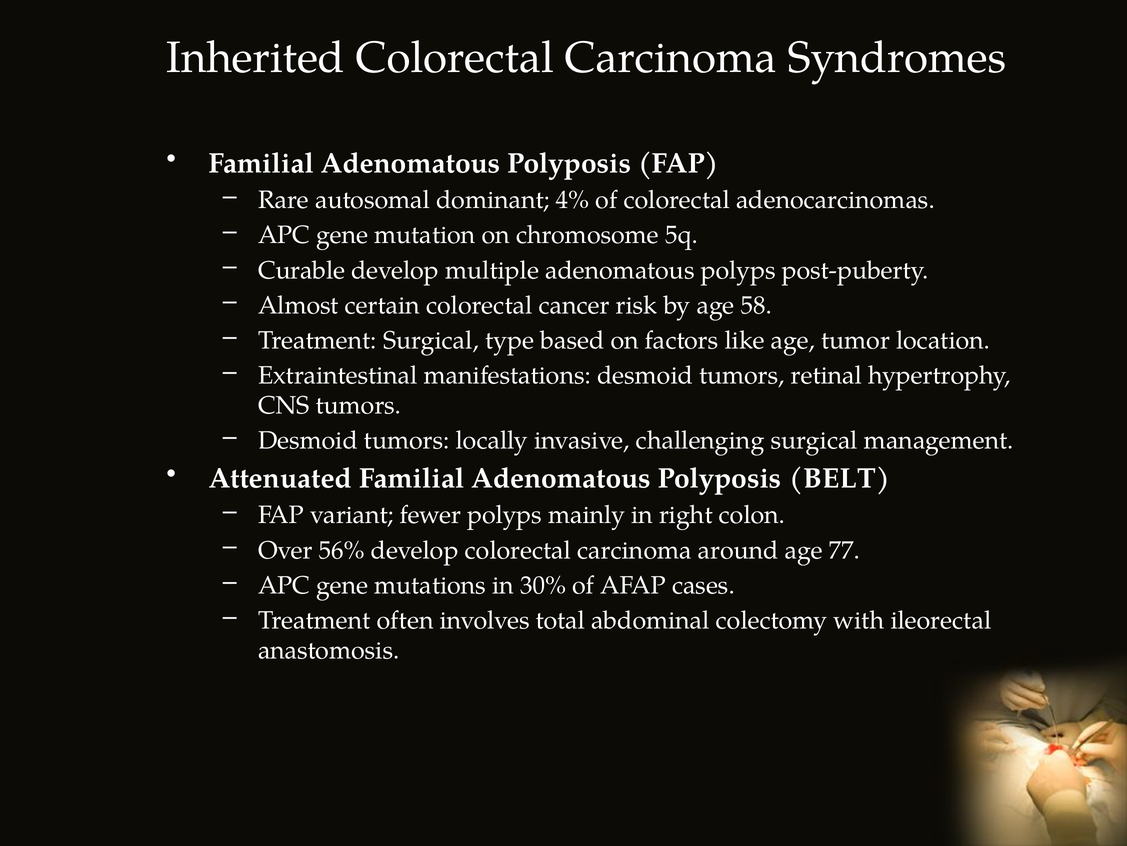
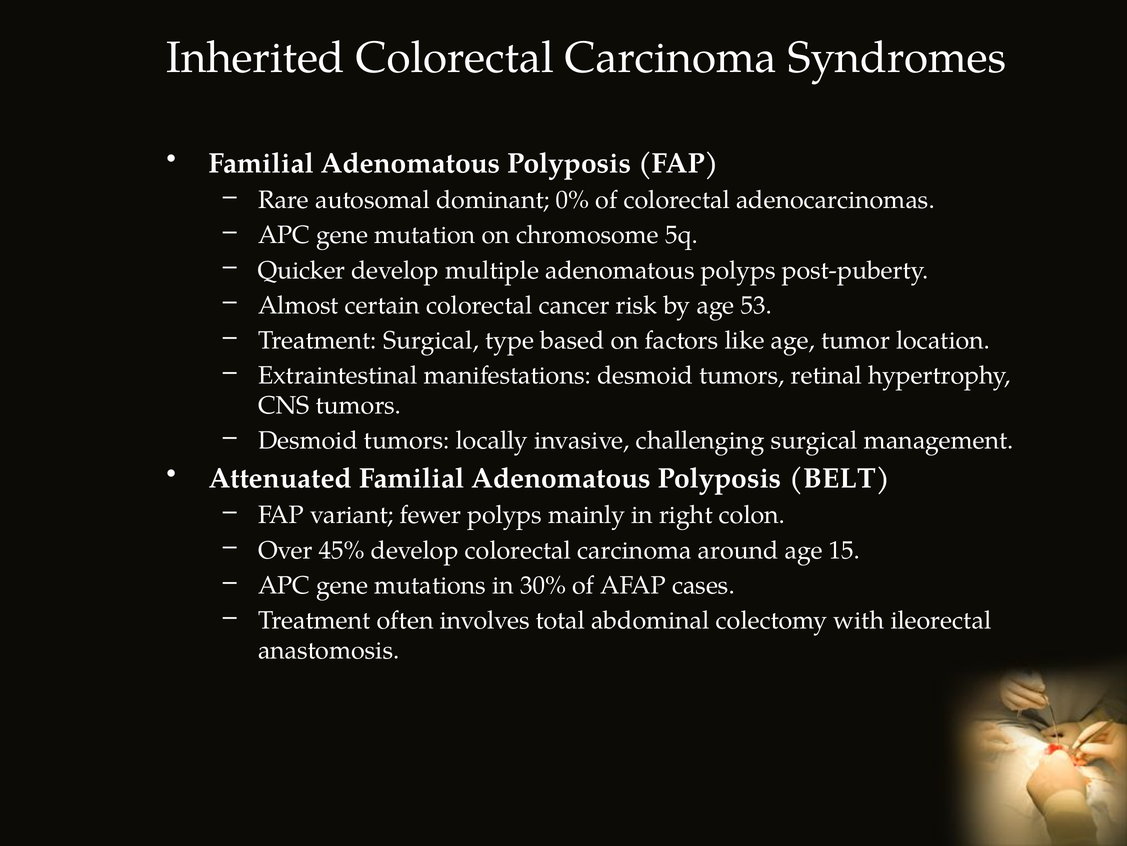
4%: 4% -> 0%
Curable: Curable -> Quicker
58: 58 -> 53
56%: 56% -> 45%
77: 77 -> 15
